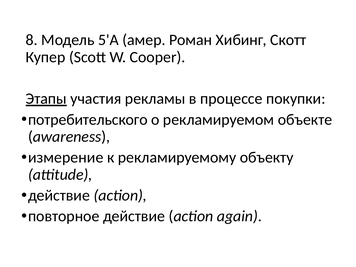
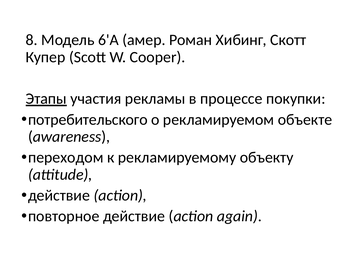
5'А: 5'А -> 6'А
измерение: измерение -> переходом
